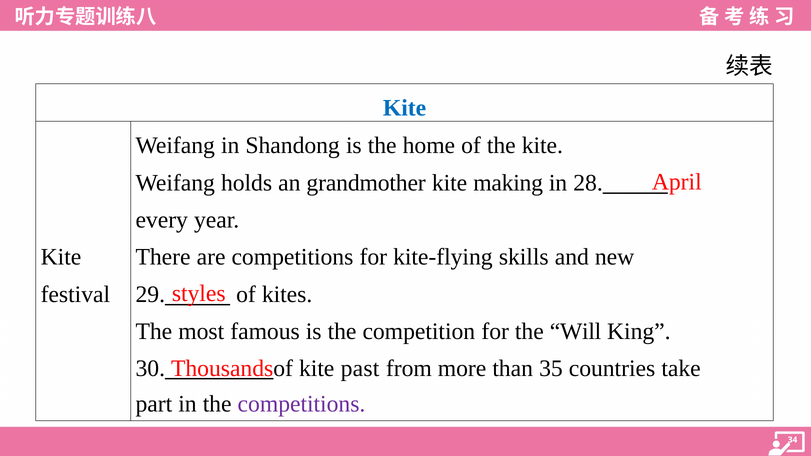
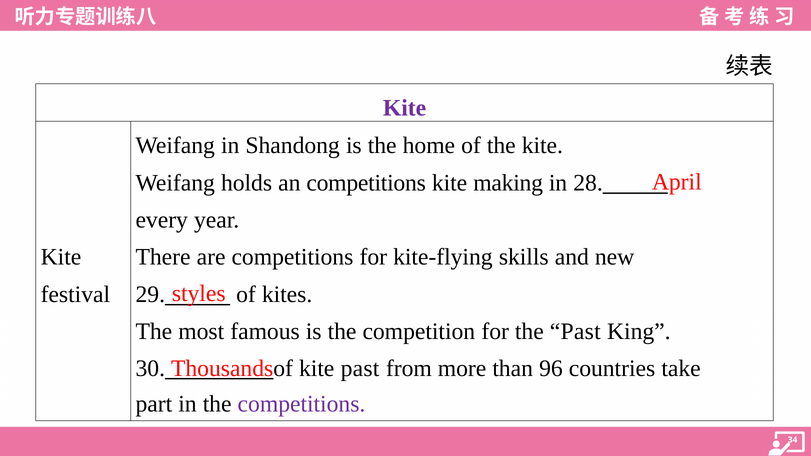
Kite at (405, 108) colour: blue -> purple
an grandmother: grandmother -> competitions
the Will: Will -> Past
35: 35 -> 96
